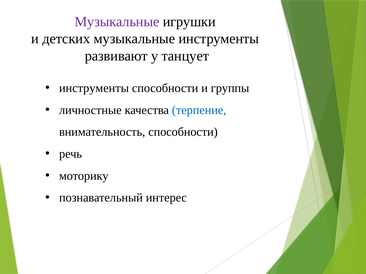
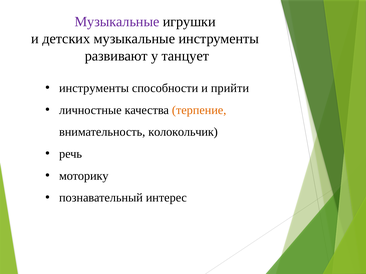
группы: группы -> прийти
терпение colour: blue -> orange
внимательность способности: способности -> колокольчик
